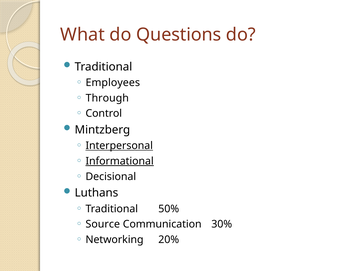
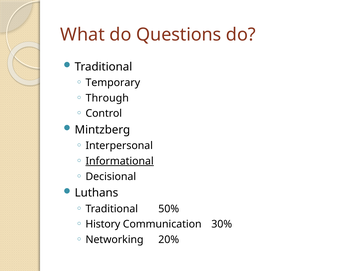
Employees: Employees -> Temporary
Interpersonal underline: present -> none
Source: Source -> History
